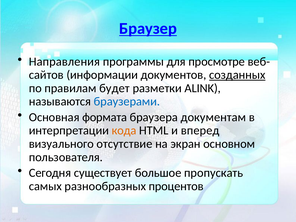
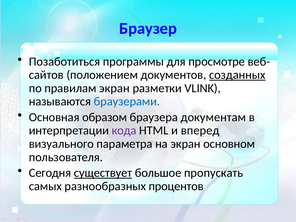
Браузер underline: present -> none
Направления: Направления -> Позаботиться
информации: информации -> положением
правилам будет: будет -> экран
ALINK: ALINK -> VLINK
формата: формата -> образом
кода colour: orange -> purple
отсутствие: отсутствие -> параметра
существует underline: none -> present
